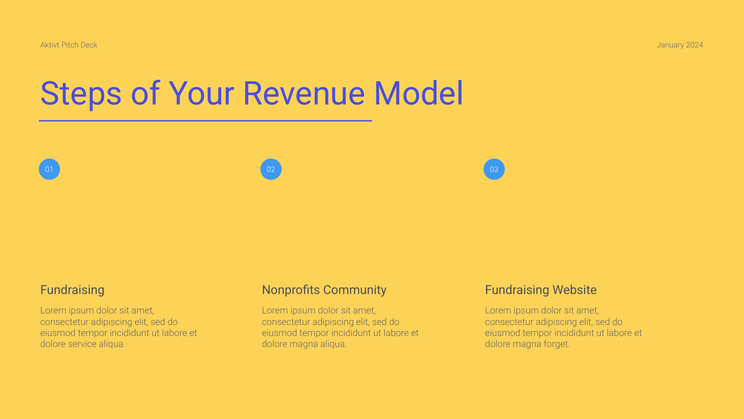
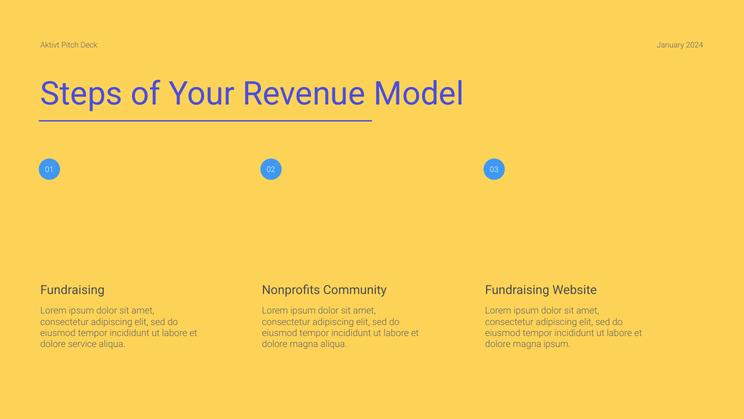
magna forget: forget -> ipsum
